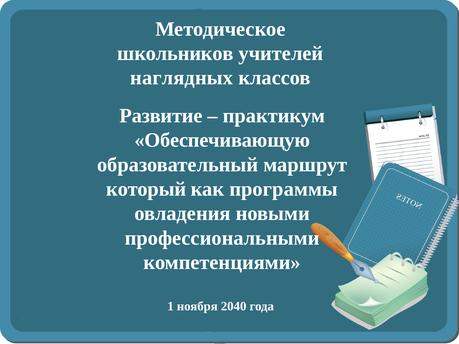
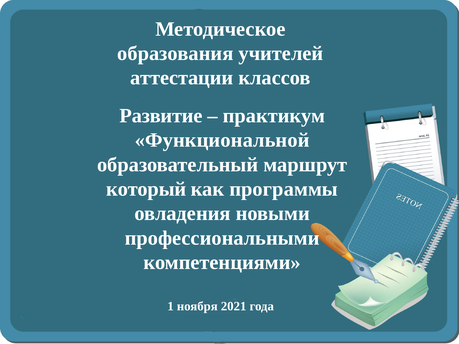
школьников: школьников -> образования
наглядных: наглядных -> аттестации
Обеспечивающую: Обеспечивающую -> Функциональной
2040: 2040 -> 2021
